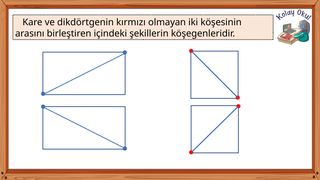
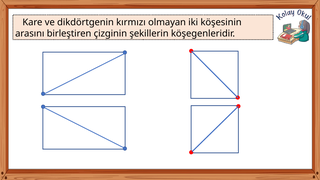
içindeki: içindeki -> çizginin
